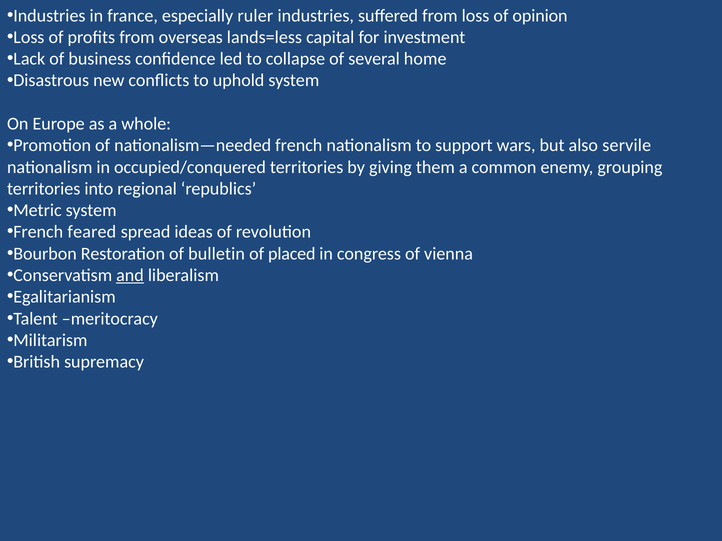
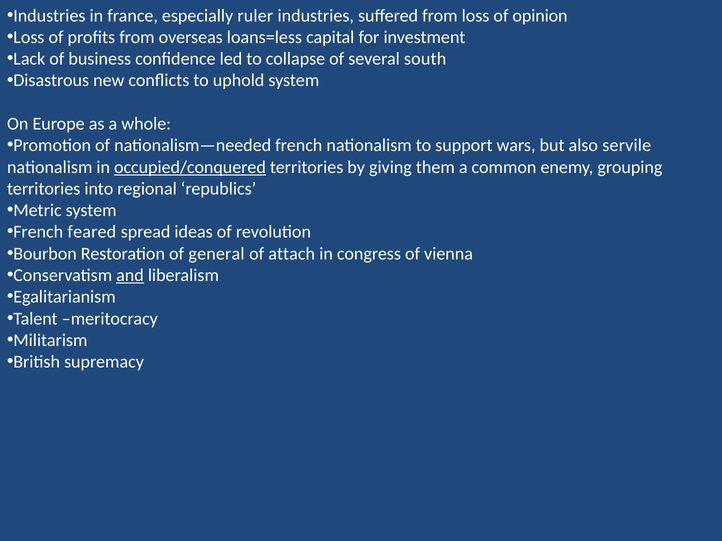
lands=less: lands=less -> loans=less
home: home -> south
occupied/conquered underline: none -> present
bulletin: bulletin -> general
placed: placed -> attach
